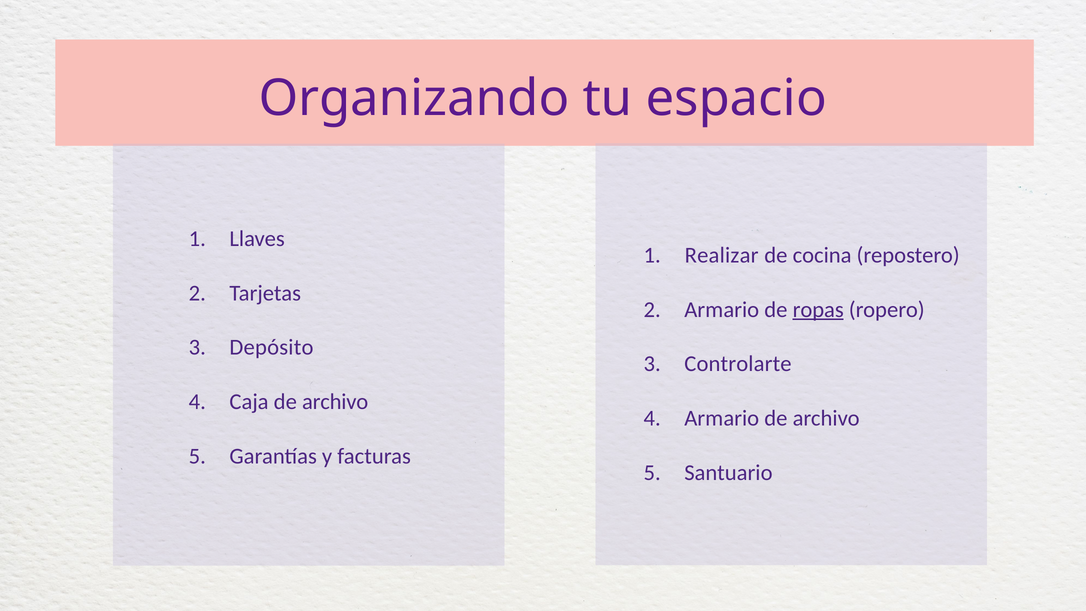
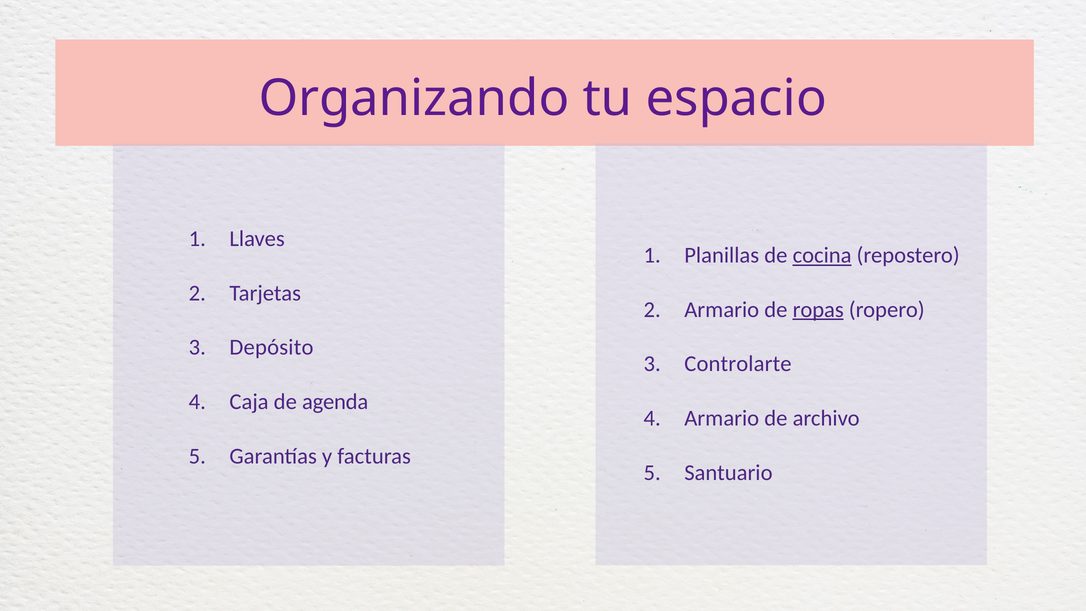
Realizar: Realizar -> Planillas
cocina underline: none -> present
Caja de archivo: archivo -> agenda
